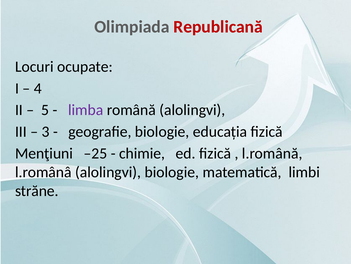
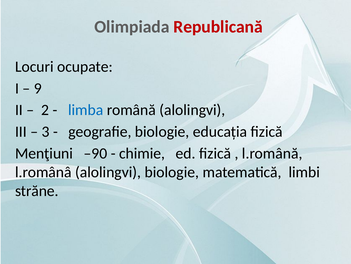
4: 4 -> 9
5: 5 -> 2
limba colour: purple -> blue
–25: –25 -> –90
